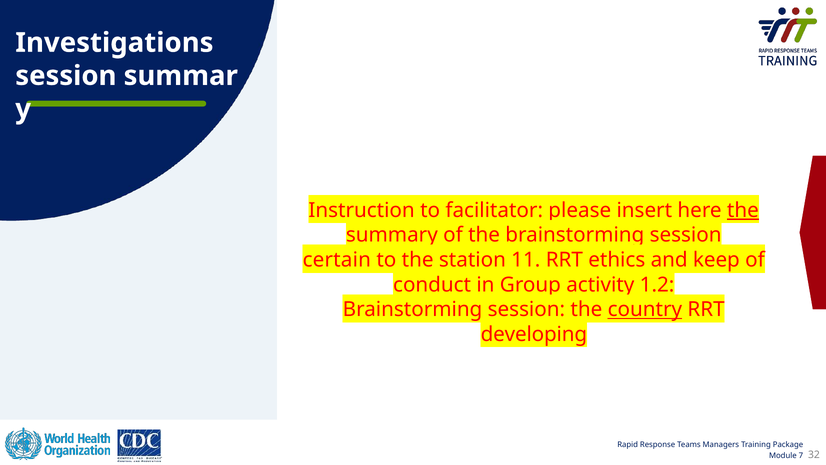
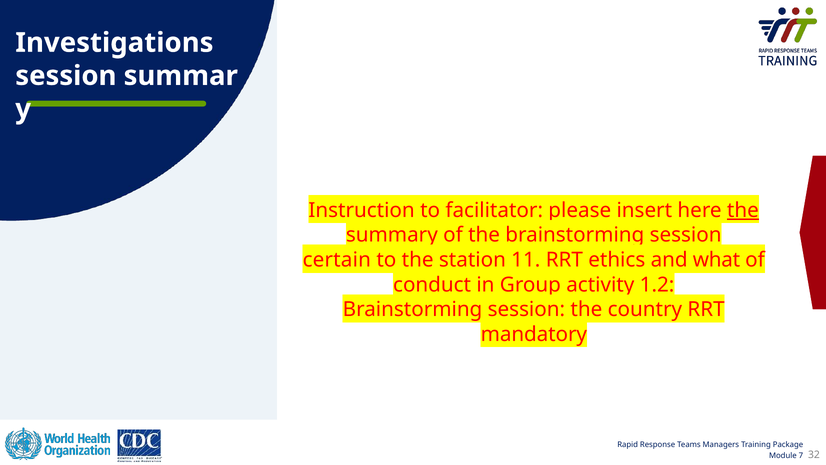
keep: keep -> what
country underline: present -> none
developing: developing -> mandatory
